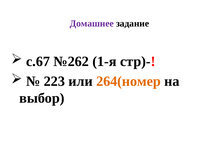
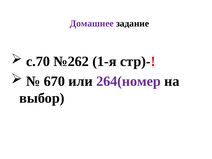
с.67: с.67 -> с.70
223: 223 -> 670
264(номер colour: orange -> purple
